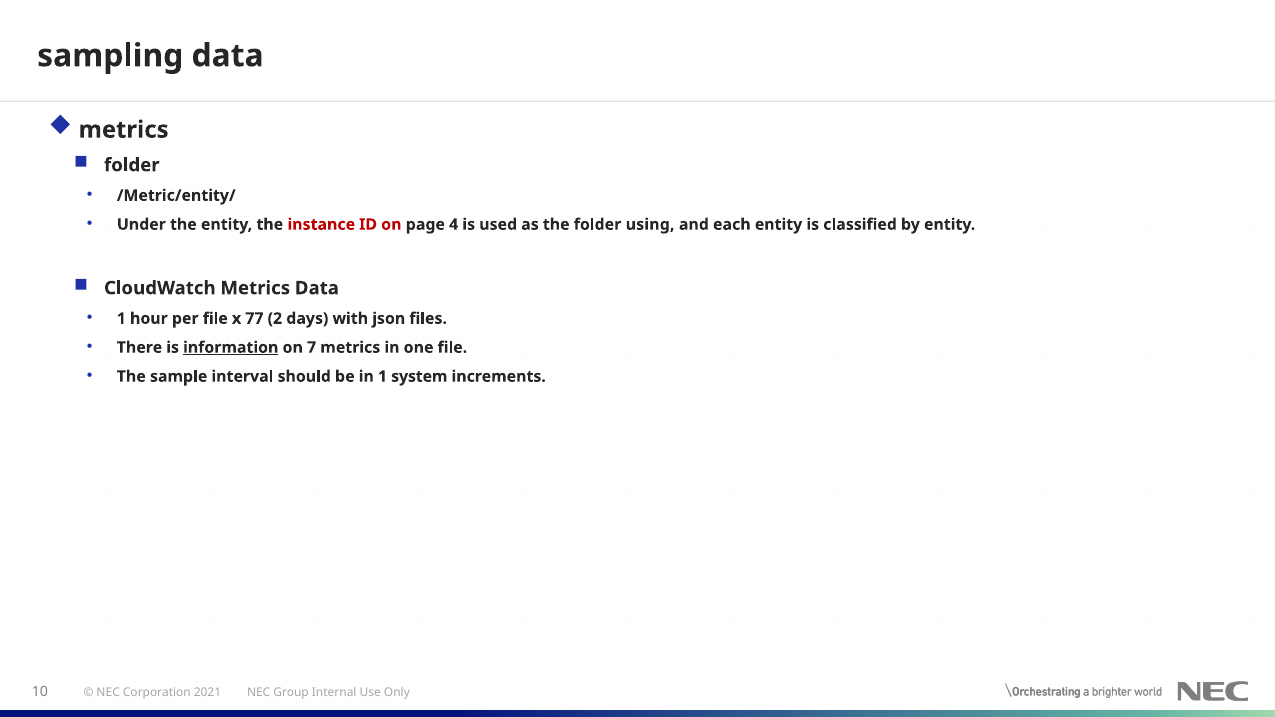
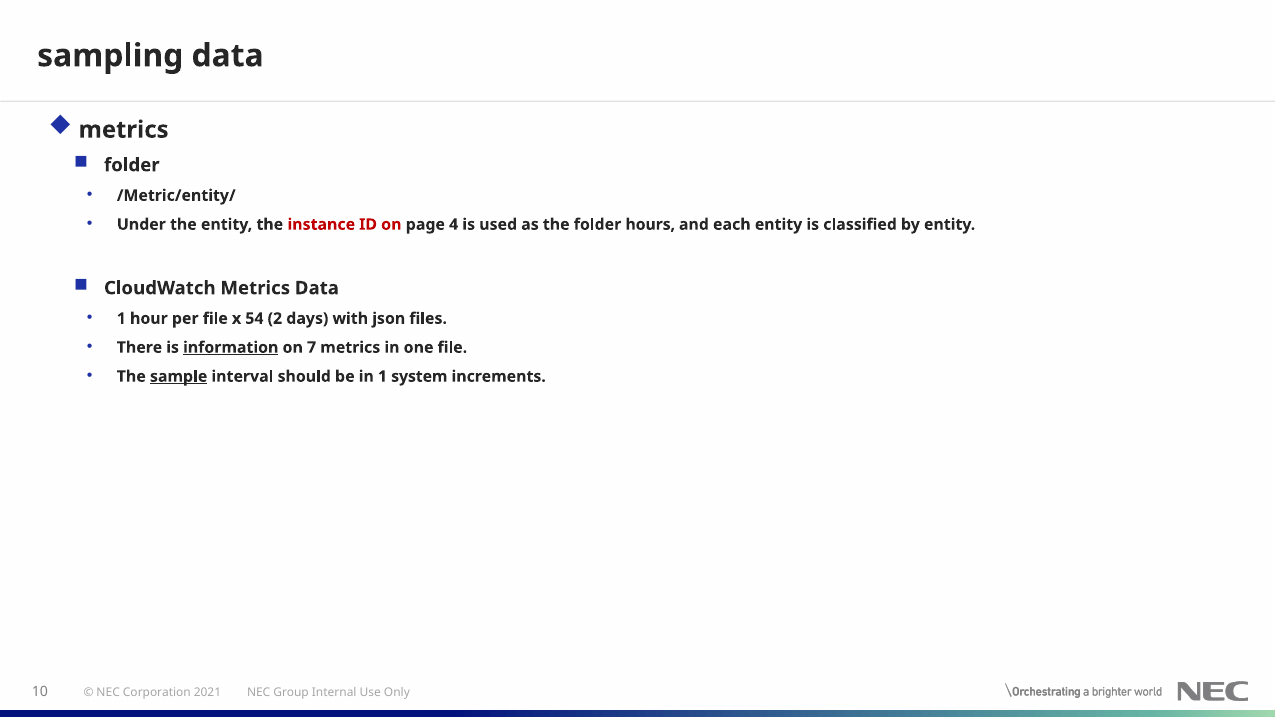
using: using -> hours
77: 77 -> 54
sample underline: none -> present
